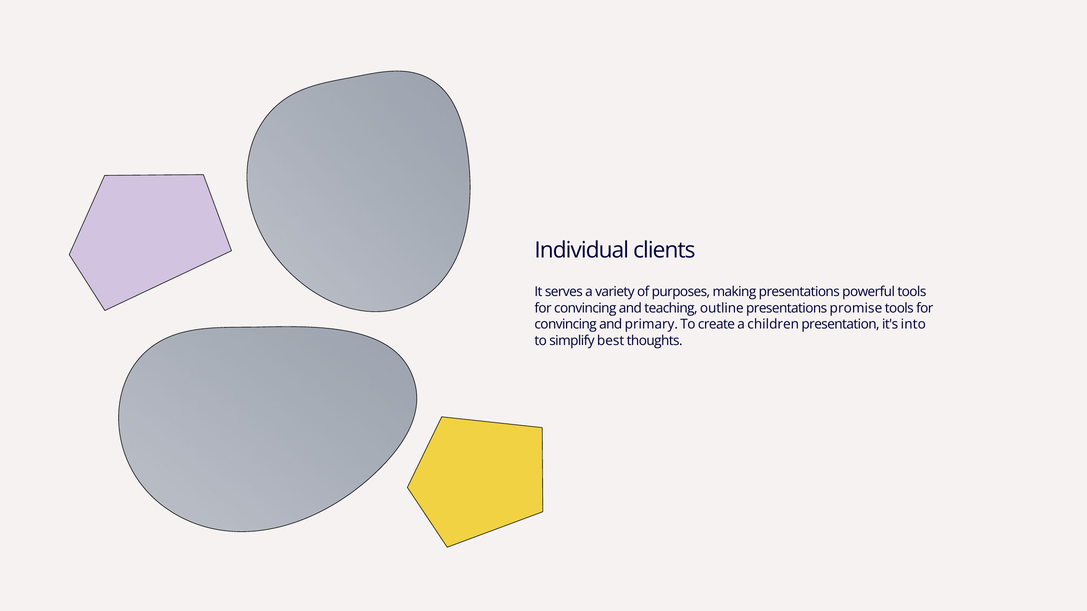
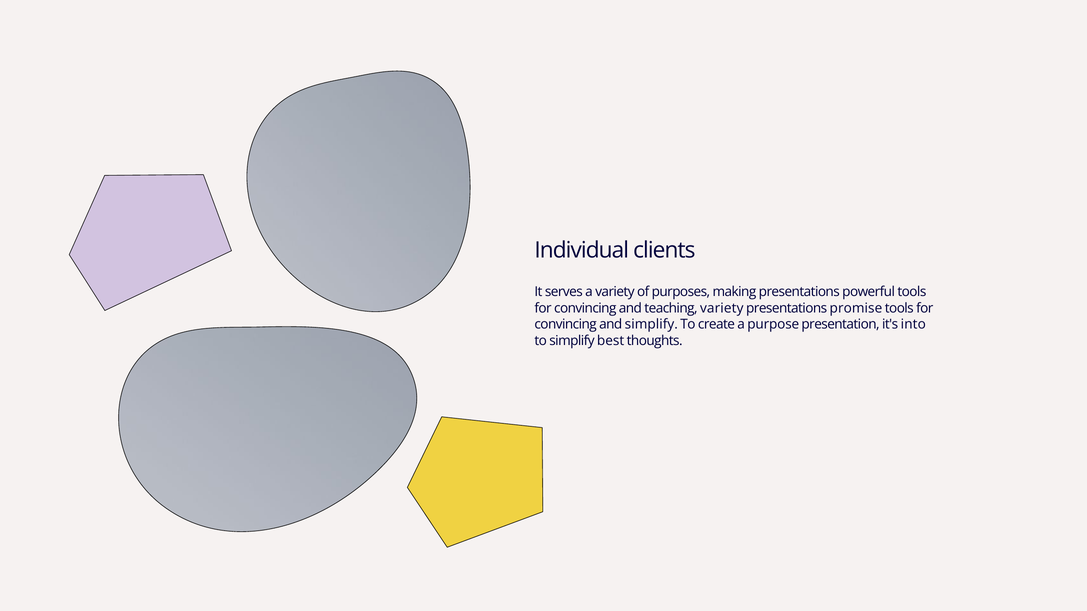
teaching outline: outline -> variety
and primary: primary -> simplify
children: children -> purpose
